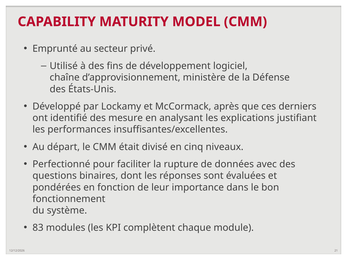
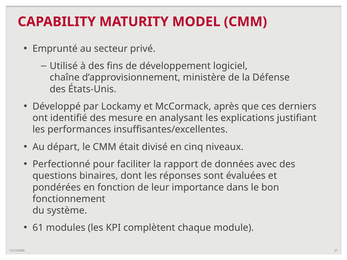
rupture: rupture -> rapport
83: 83 -> 61
